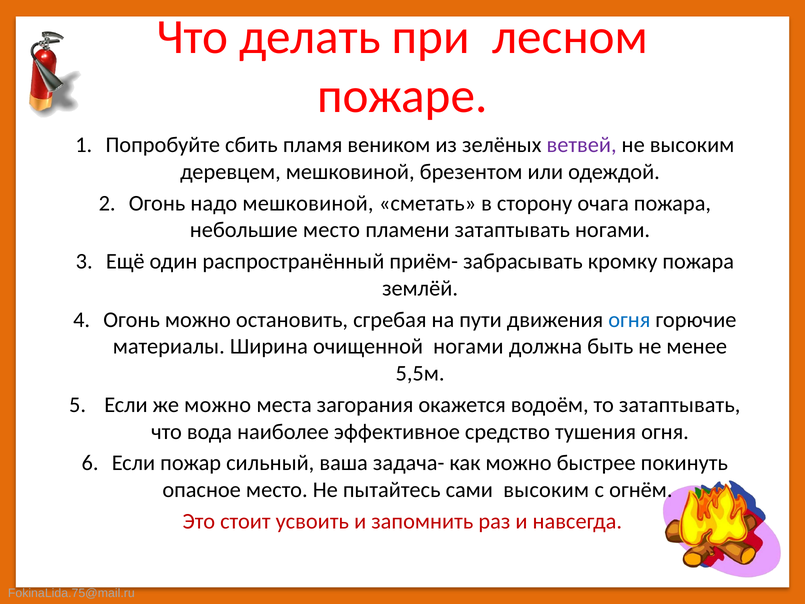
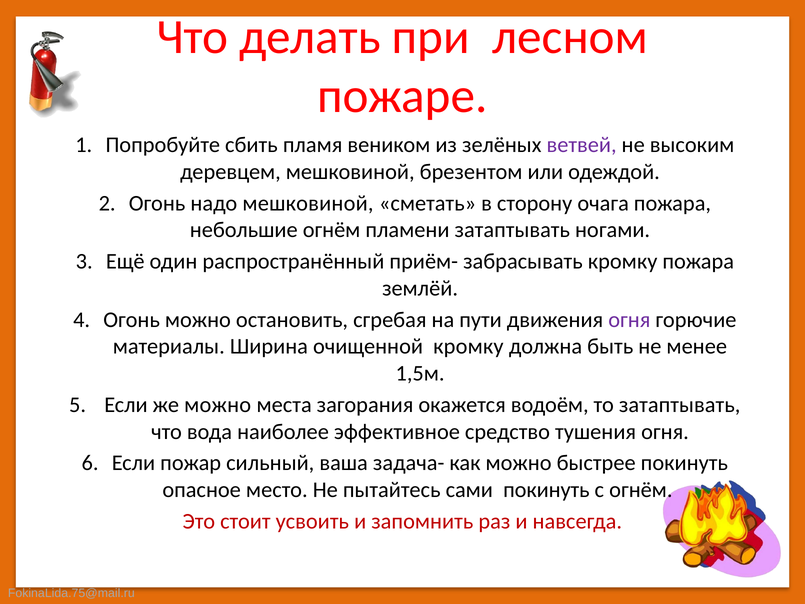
небольшие место: место -> огнём
огня at (629, 319) colour: blue -> purple
очищенной ногами: ногами -> кромку
5,5м: 5,5м -> 1,5м
сами высоким: высоким -> покинуть
